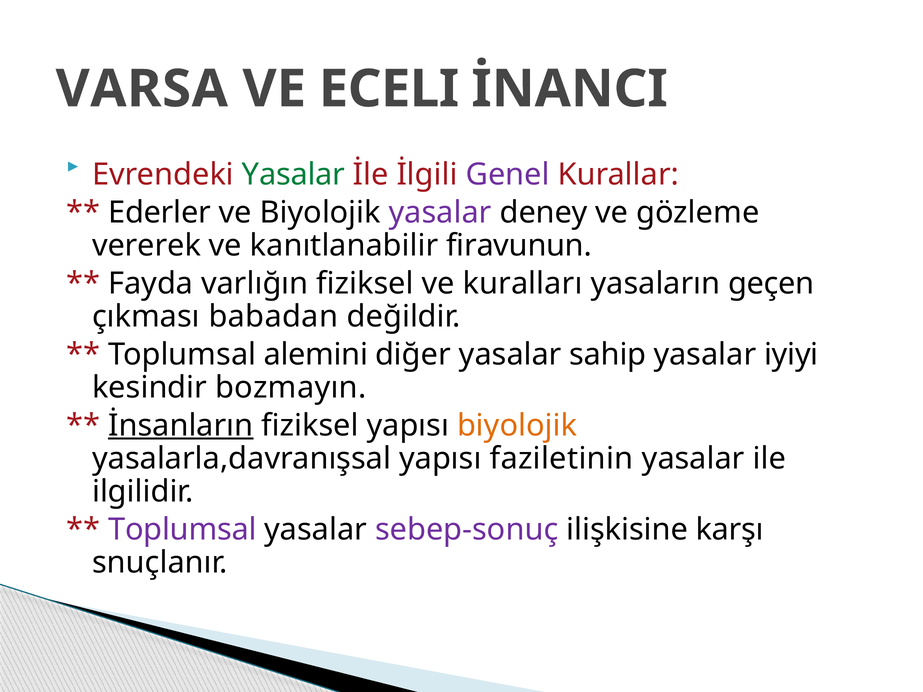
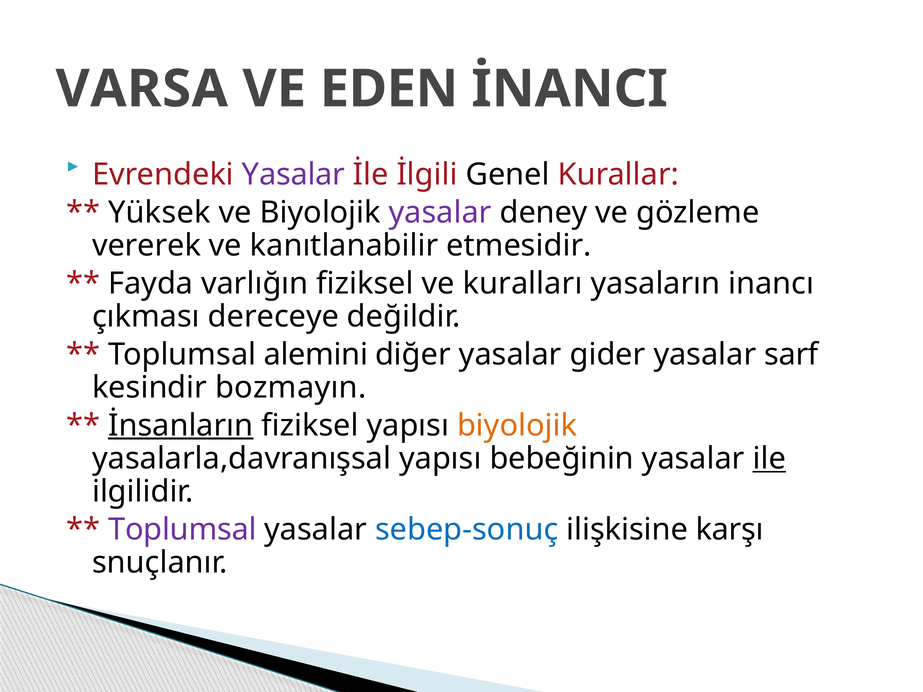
ECELI: ECELI -> EDEN
Yasalar at (294, 175) colour: green -> purple
Genel colour: purple -> black
Ederler: Ederler -> Yüksek
firavunun: firavunun -> etmesidir
geçen: geçen -> inancı
babadan: babadan -> dereceye
sahip: sahip -> gider
iyiyi: iyiyi -> sarf
faziletinin: faziletinin -> bebeğinin
ile underline: none -> present
sebep-sonuç colour: purple -> blue
